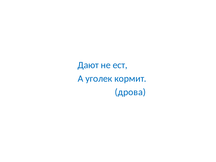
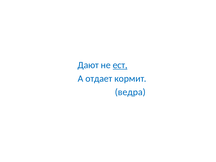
ест underline: none -> present
уголек: уголек -> отдает
дрова: дрова -> ведра
